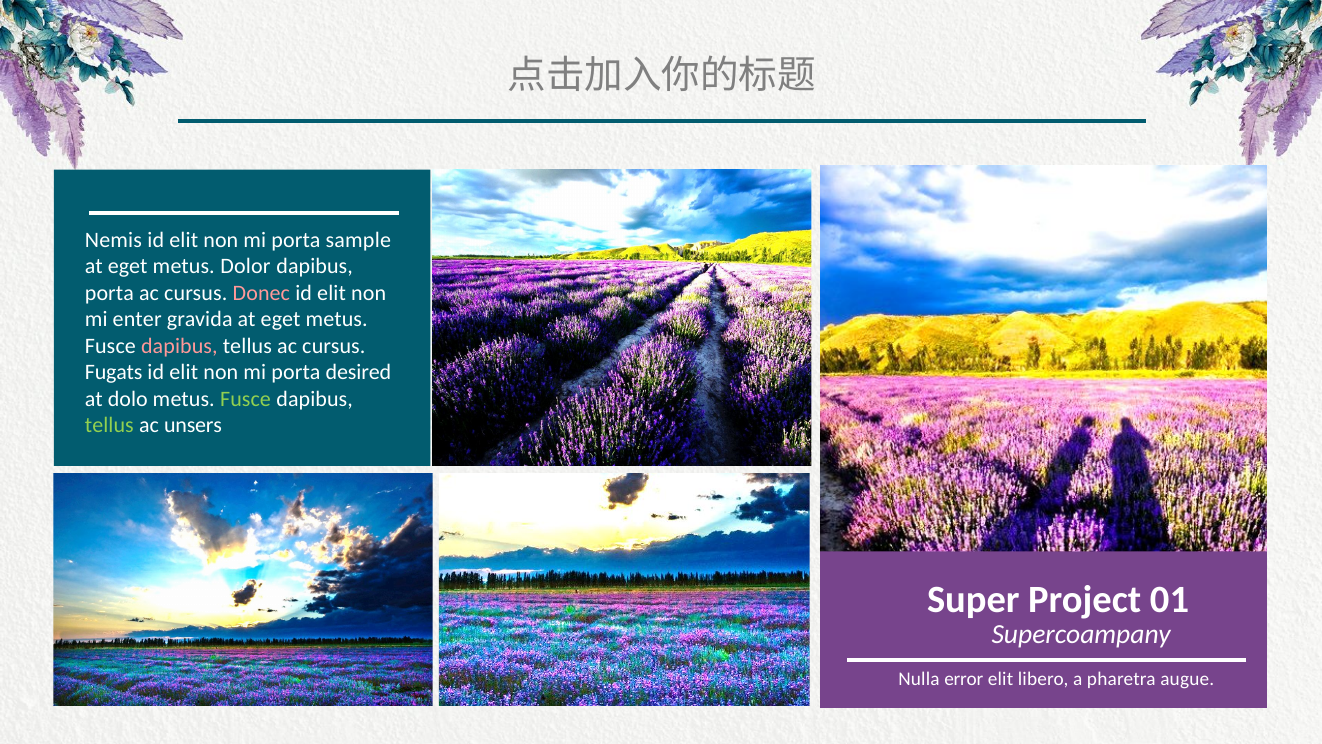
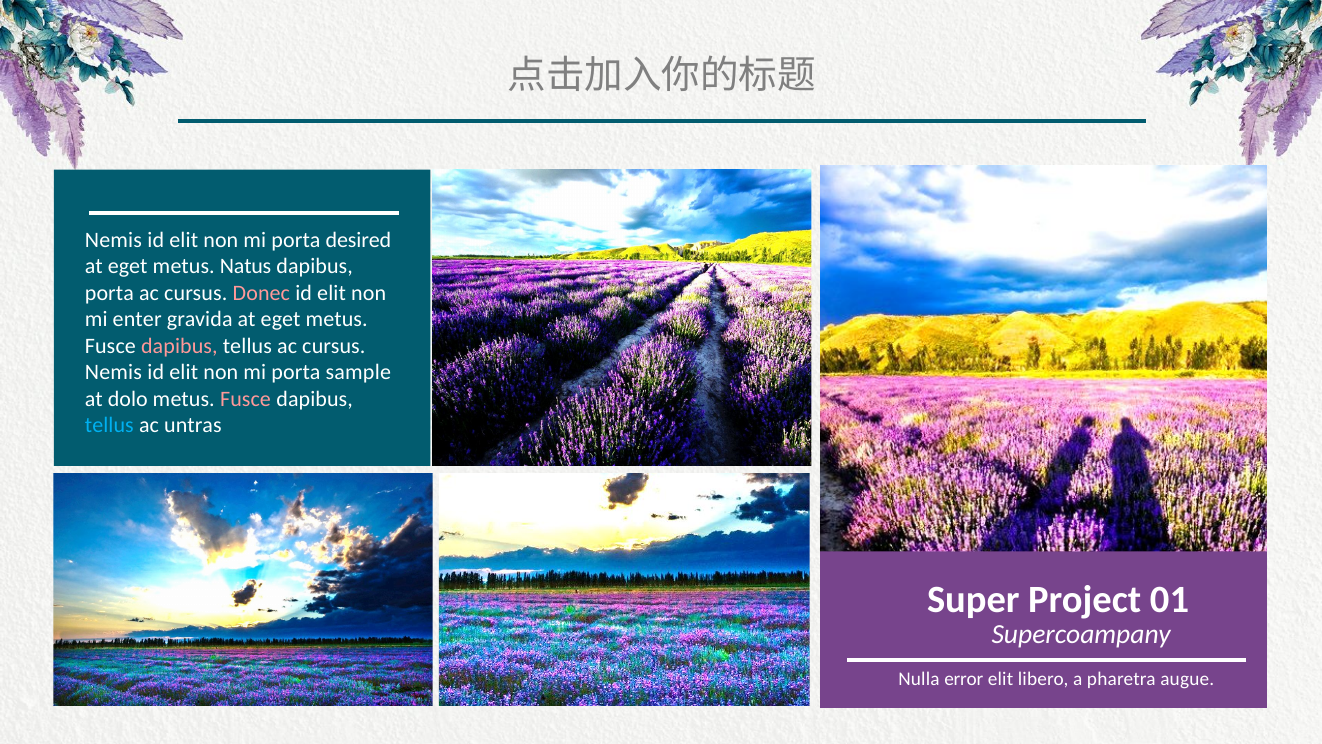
sample: sample -> desired
Dolor: Dolor -> Natus
Fugats at (114, 372): Fugats -> Nemis
desired: desired -> sample
Fusce at (245, 399) colour: light green -> pink
tellus at (109, 425) colour: light green -> light blue
unsers: unsers -> untras
